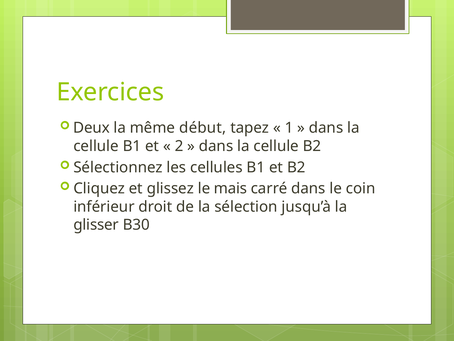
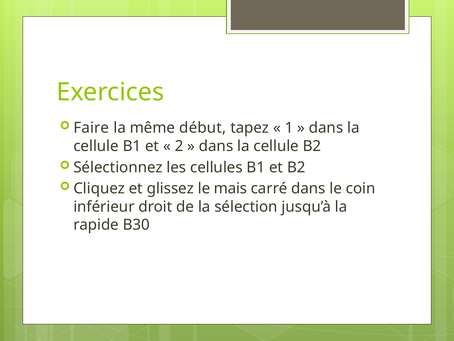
Deux: Deux -> Faire
glisser: glisser -> rapide
